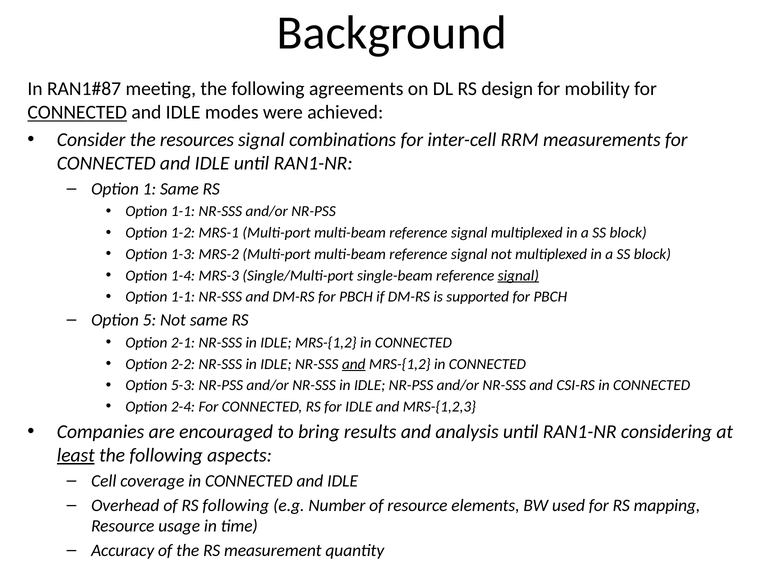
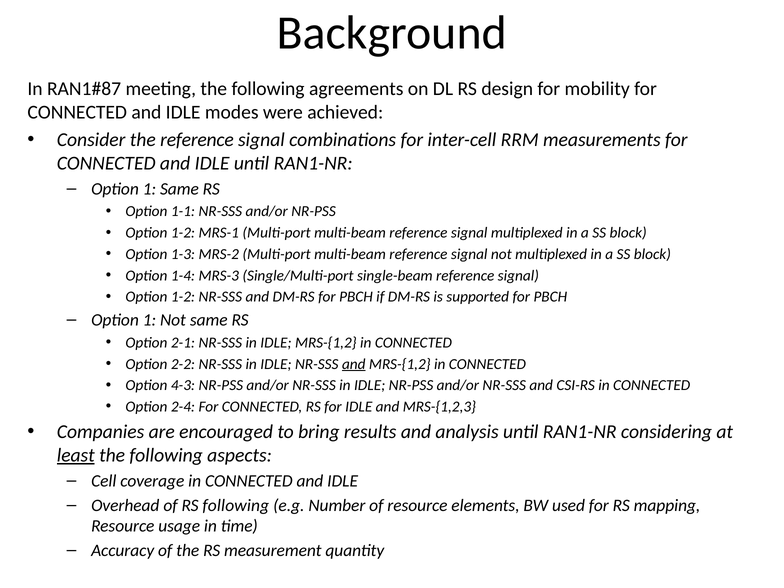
CONNECTED at (77, 112) underline: present -> none
the resources: resources -> reference
signal at (518, 276) underline: present -> none
1-1 at (183, 297): 1-1 -> 1-2
5 at (149, 320): 5 -> 1
5-3: 5-3 -> 4-3
